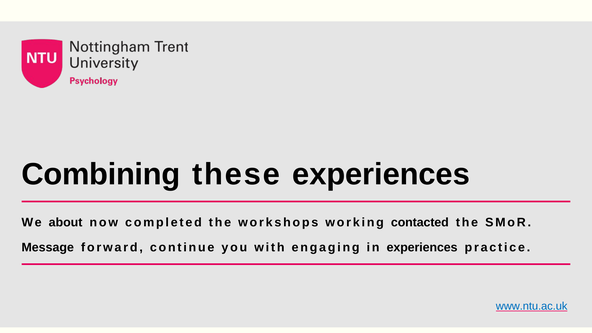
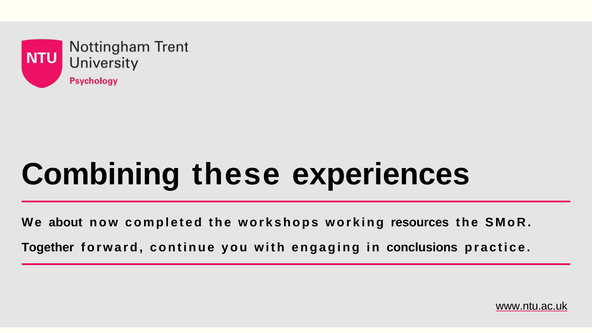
contacted: contacted -> resources
Message: Message -> Together
in experiences: experiences -> conclusions
www.ntu.ac.uk colour: blue -> black
